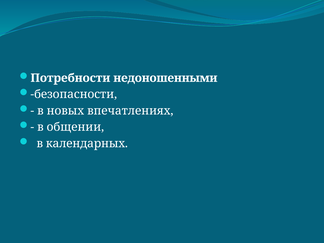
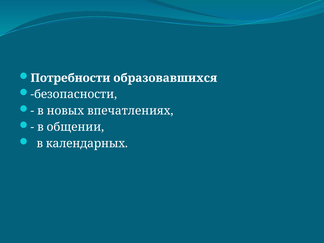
недоношенными: недоношенными -> образовавшихся
